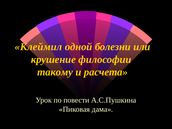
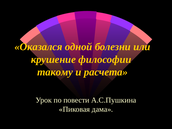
Клеймил: Клеймил -> Оказался
